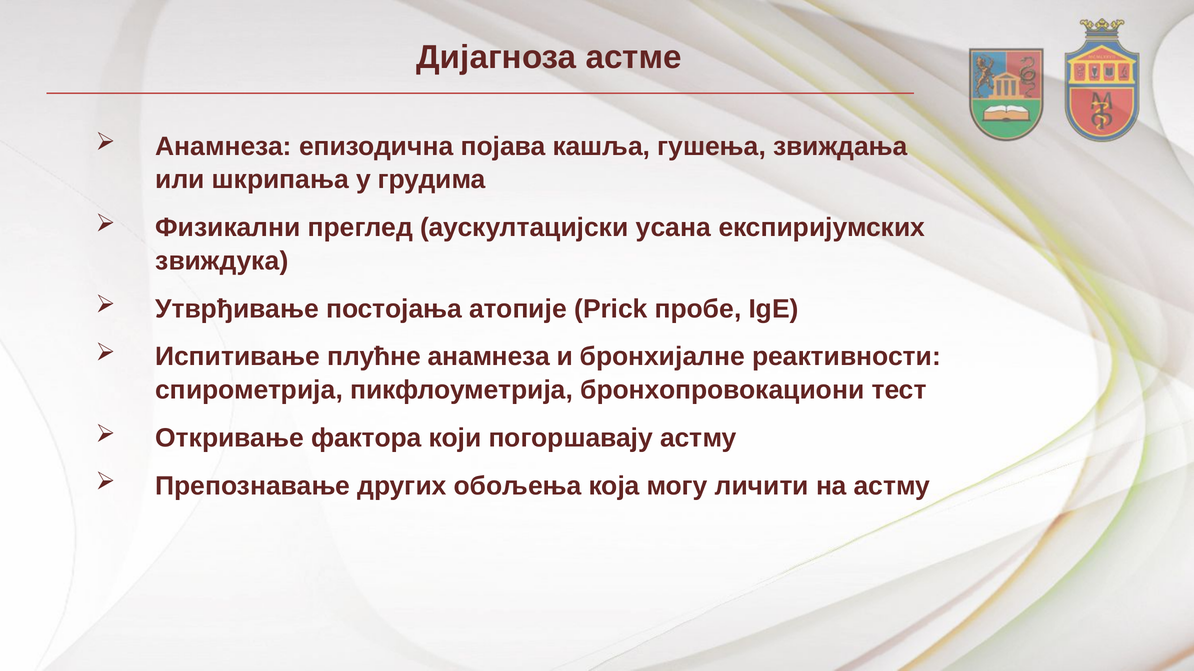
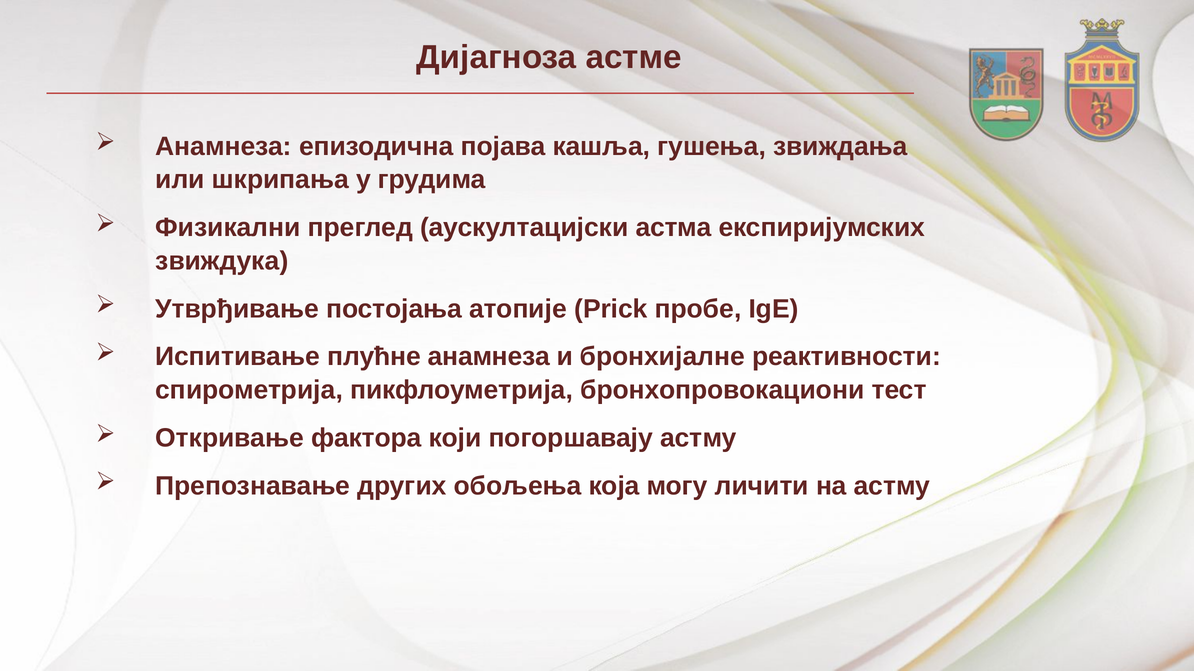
усана: усана -> астма
